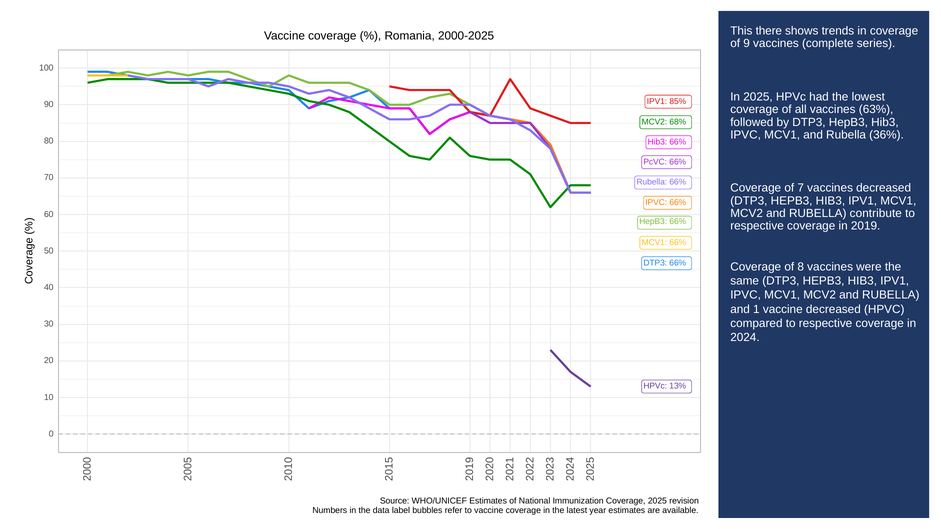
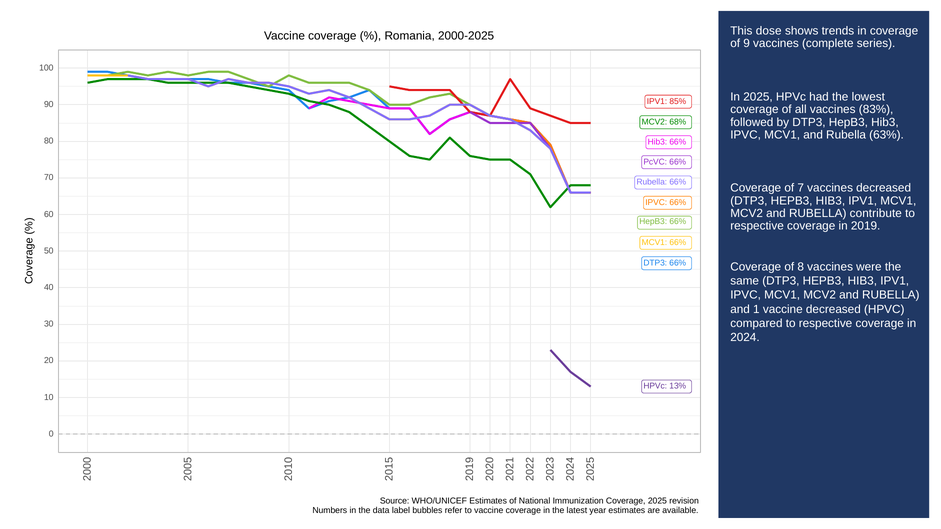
there: there -> dose
63%: 63% -> 83%
36%: 36% -> 63%
